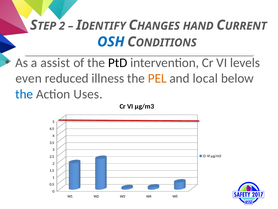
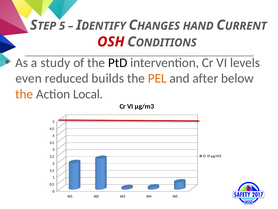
2 at (62, 26): 2 -> 5
OSH colour: blue -> red
assist: assist -> study
illness: illness -> builds
local: local -> after
the at (24, 94) colour: blue -> orange
Uses: Uses -> Local
